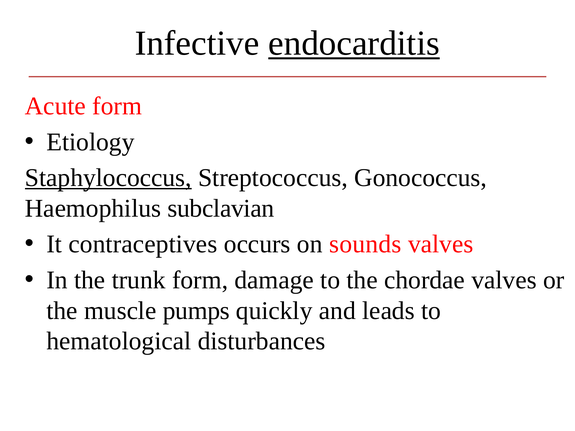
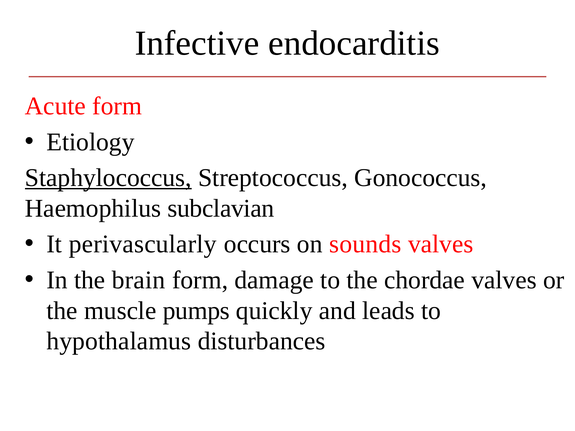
endocarditis underline: present -> none
contraceptives: contraceptives -> perivascularly
trunk: trunk -> brain
hematological: hematological -> hypothalamus
